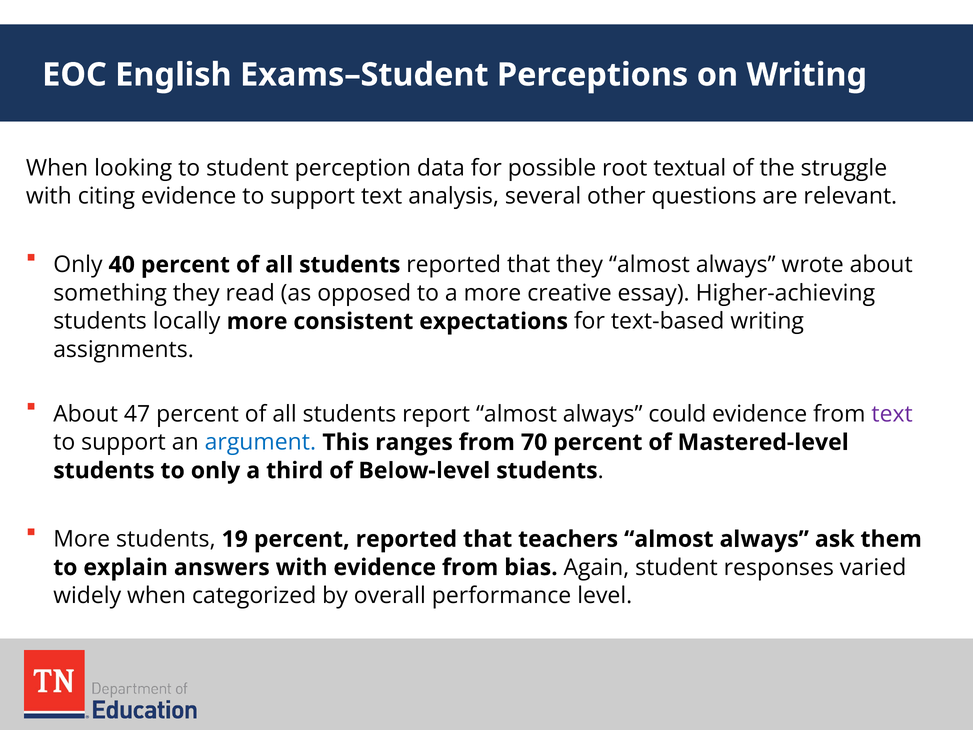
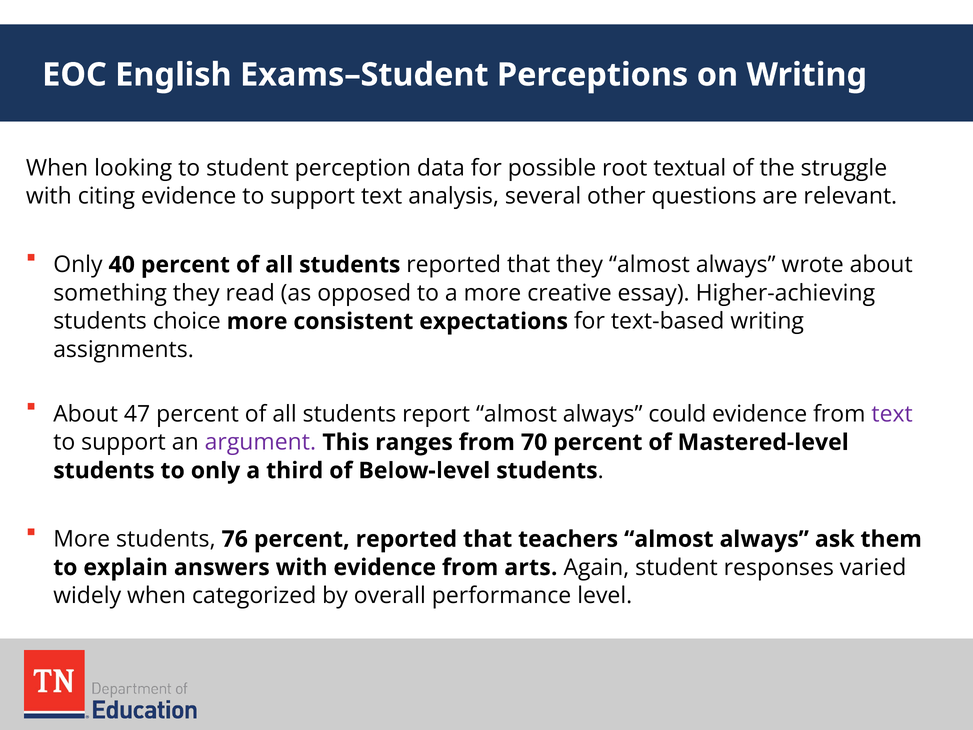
locally: locally -> choice
argument colour: blue -> purple
19: 19 -> 76
bias: bias -> arts
